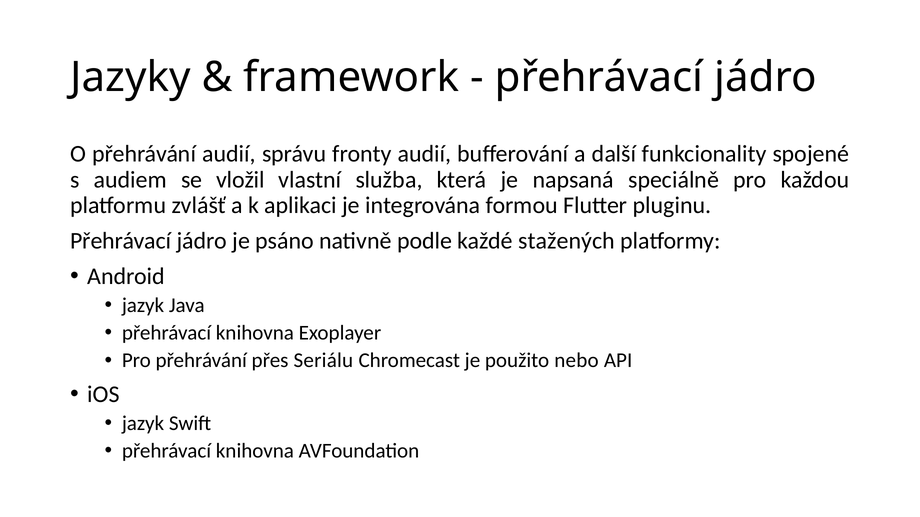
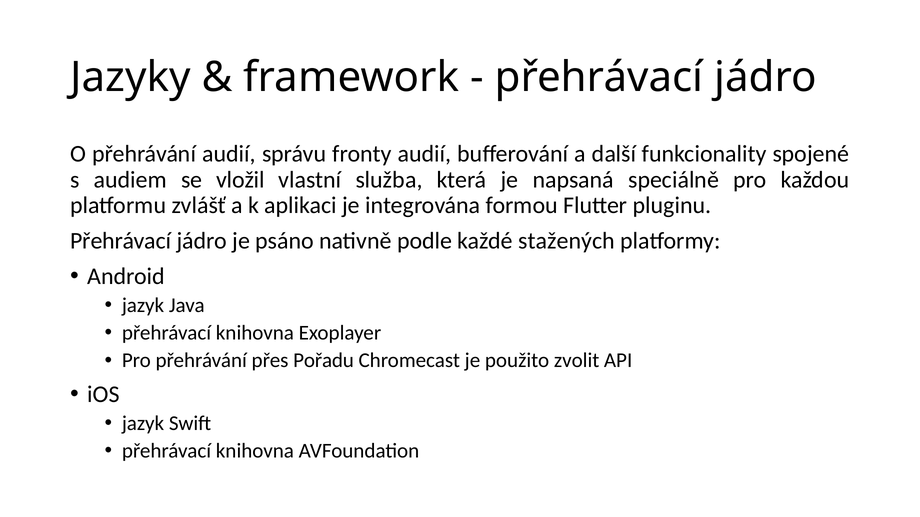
Seriálu: Seriálu -> Pořadu
nebo: nebo -> zvolit
